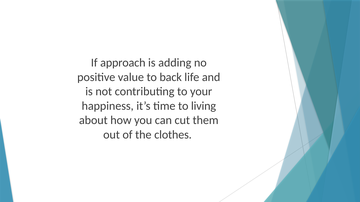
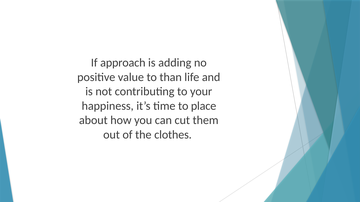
back: back -> than
living: living -> place
